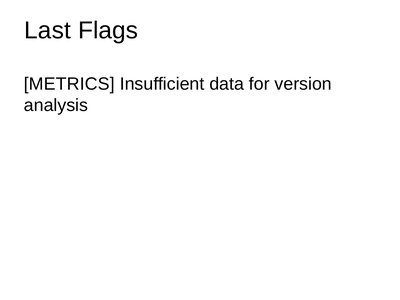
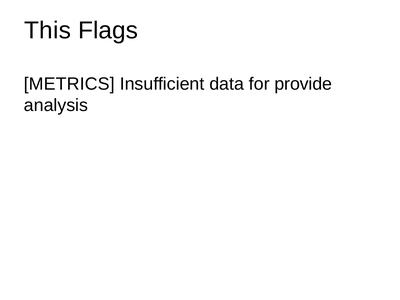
Last: Last -> This
version: version -> provide
